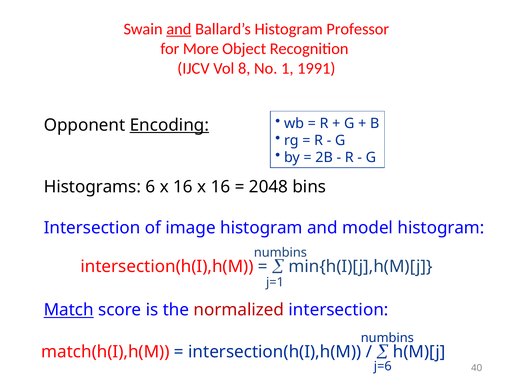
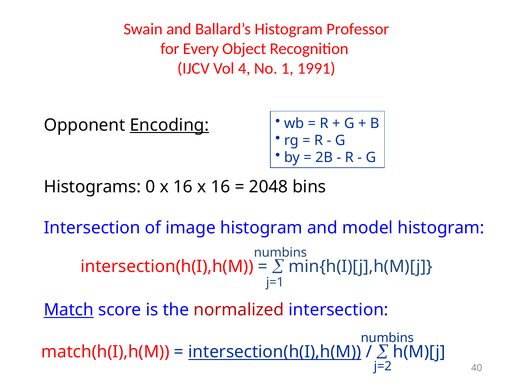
and at (179, 29) underline: present -> none
More: More -> Every
8: 8 -> 4
6: 6 -> 0
intersection(h(I),h(M at (275, 352) underline: none -> present
j=6: j=6 -> j=2
